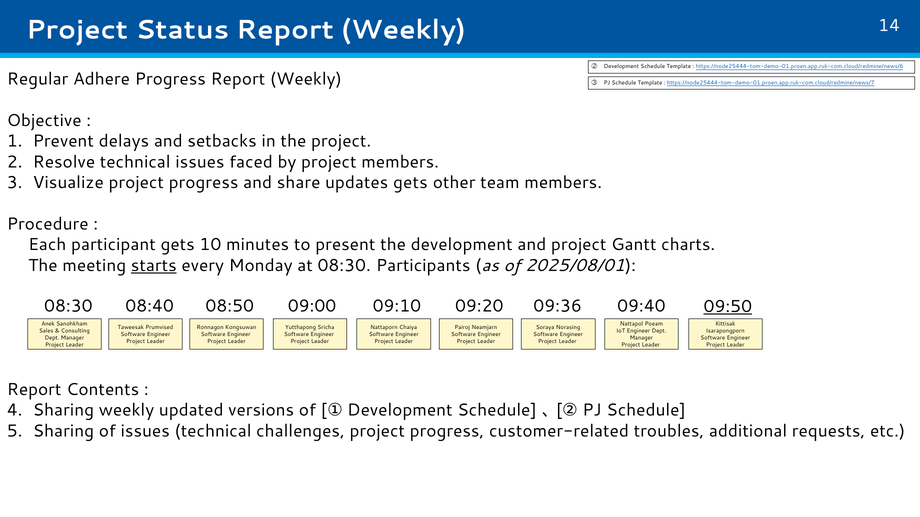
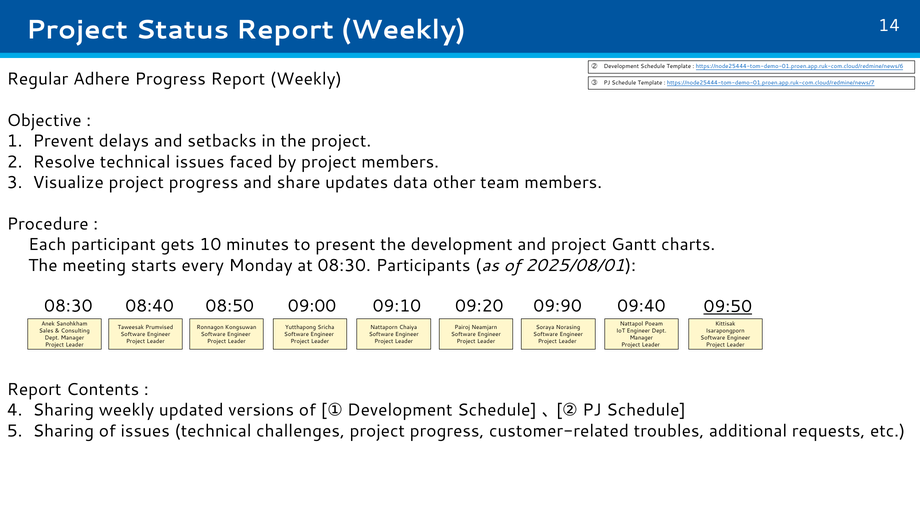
updates gets: gets -> data
starts underline: present -> none
09:36: 09:36 -> 09:90
